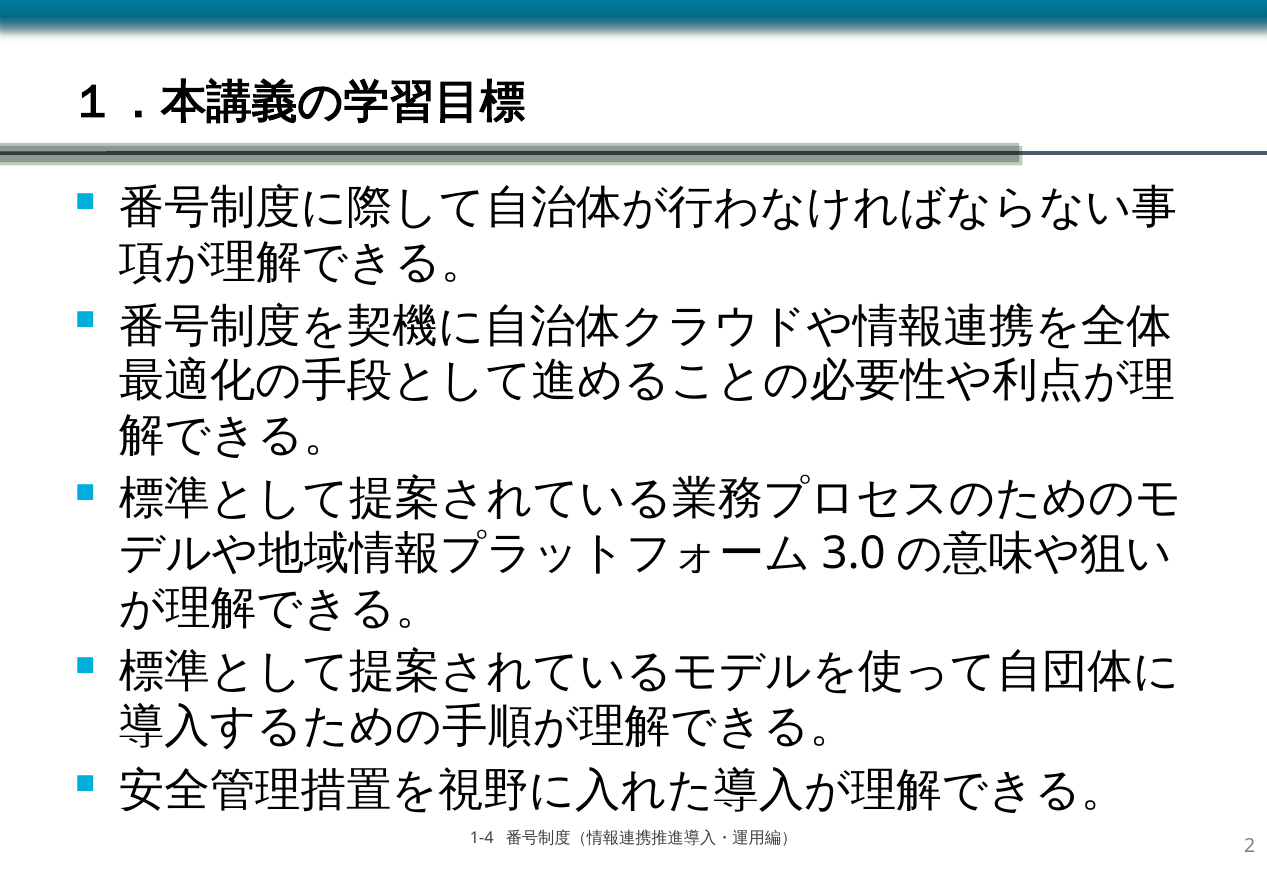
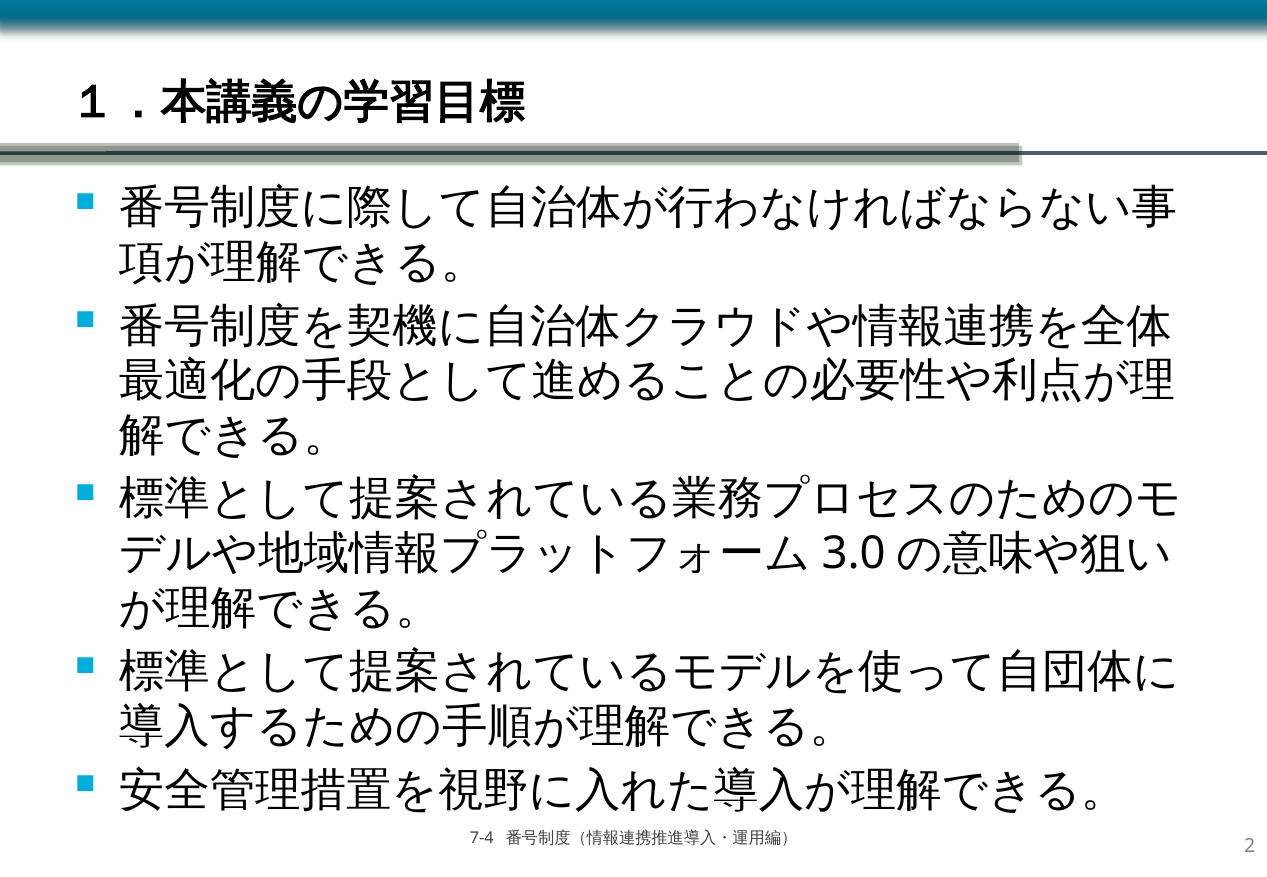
1-4: 1-4 -> 7-4
